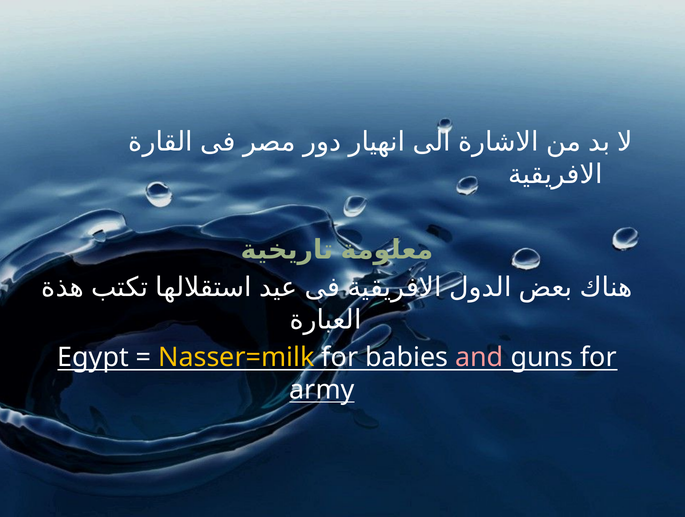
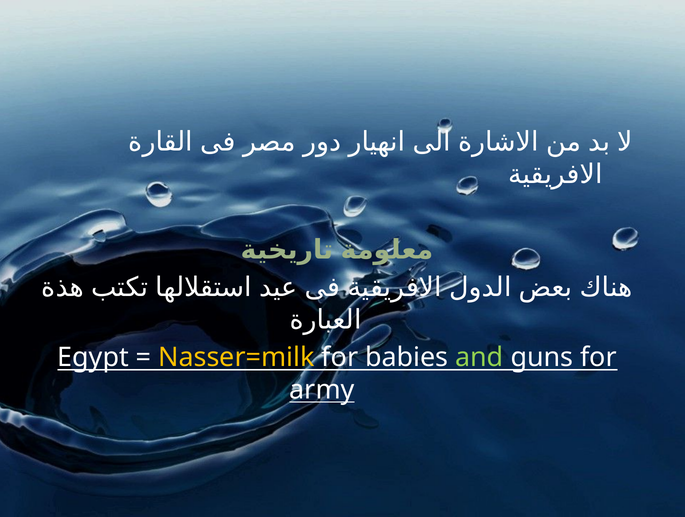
and colour: pink -> light green
